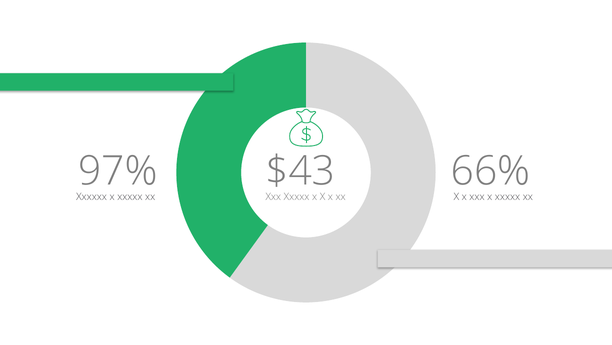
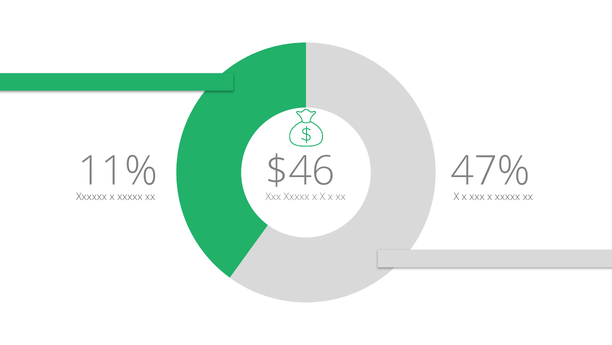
97%: 97% -> 11%
$43: $43 -> $46
66%: 66% -> 47%
